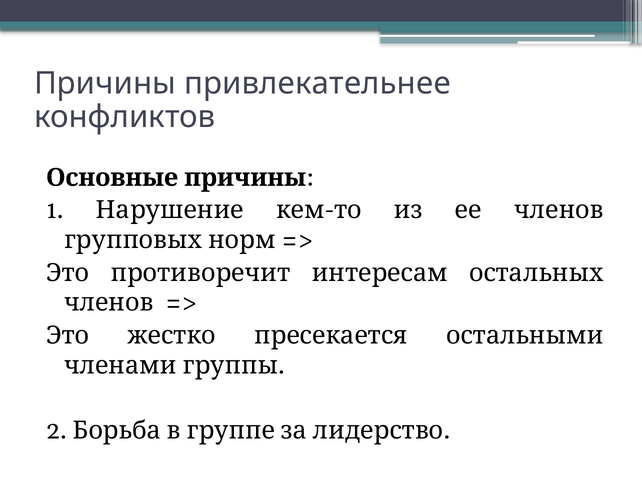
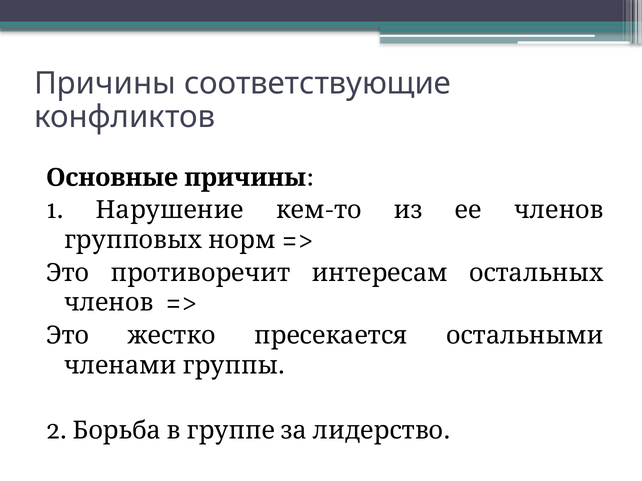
привлекательнее: привлекательнее -> соответствующие
